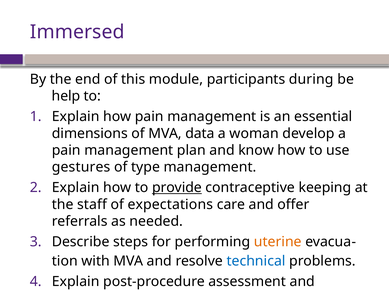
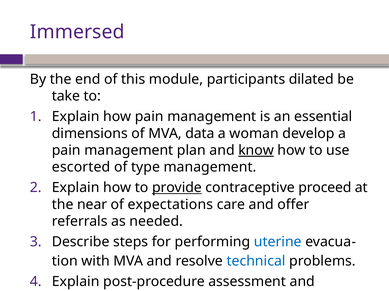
during: during -> dilated
help: help -> take
know underline: none -> present
gestures: gestures -> escorted
keeping: keeping -> proceed
staff: staff -> near
uterine colour: orange -> blue
